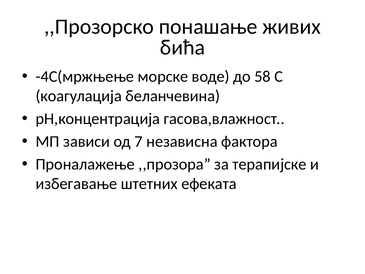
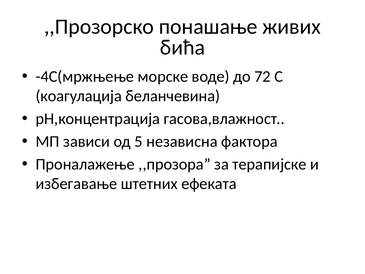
58: 58 -> 72
7: 7 -> 5
